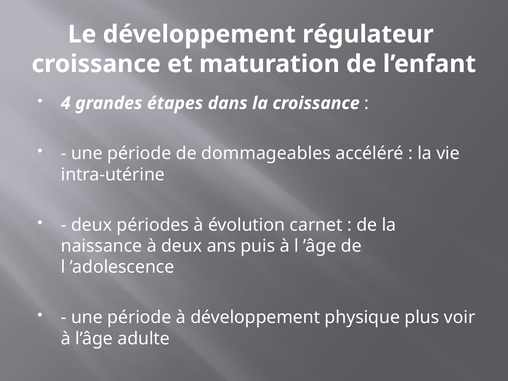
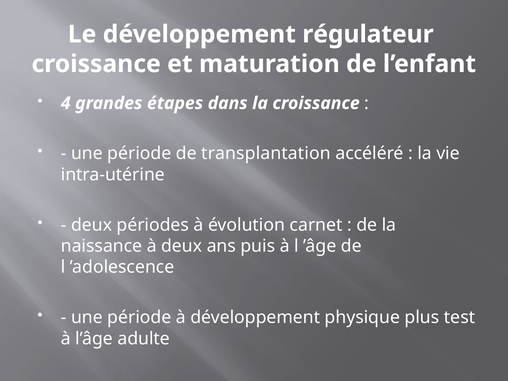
dommageables: dommageables -> transplantation
voir: voir -> test
